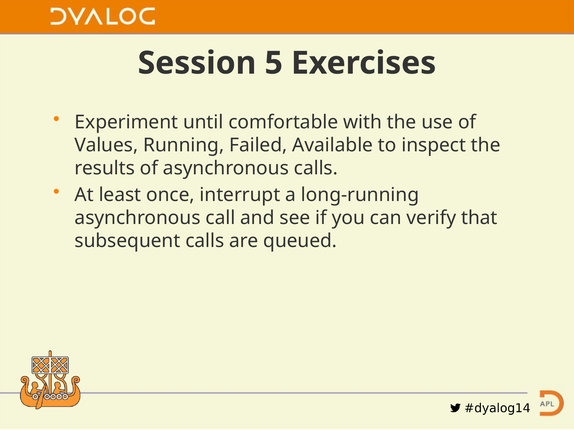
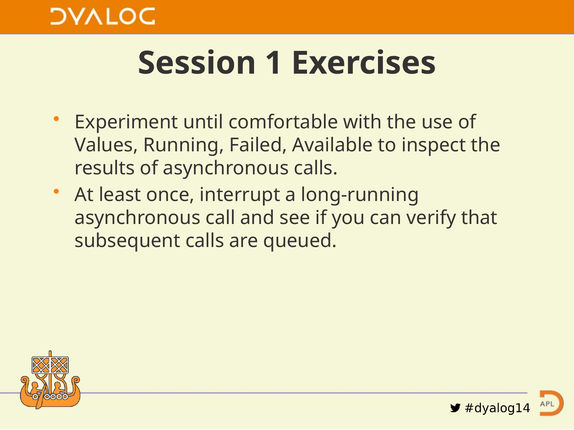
5: 5 -> 1
